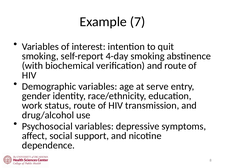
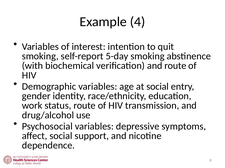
7: 7 -> 4
4-day: 4-day -> 5-day
at serve: serve -> social
